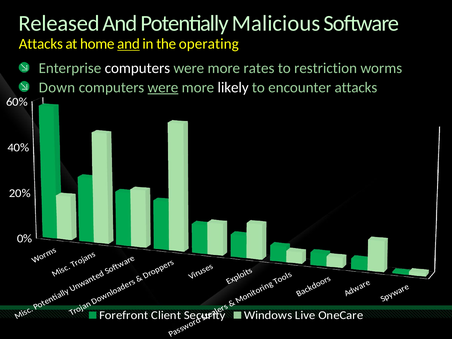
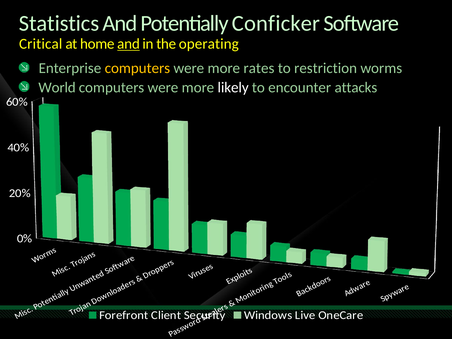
Released: Released -> Statistics
Malicious: Malicious -> Conficker
Attacks at (41, 44): Attacks -> Critical
computers at (137, 68) colour: white -> yellow
Down: Down -> World
were at (163, 87) underline: present -> none
